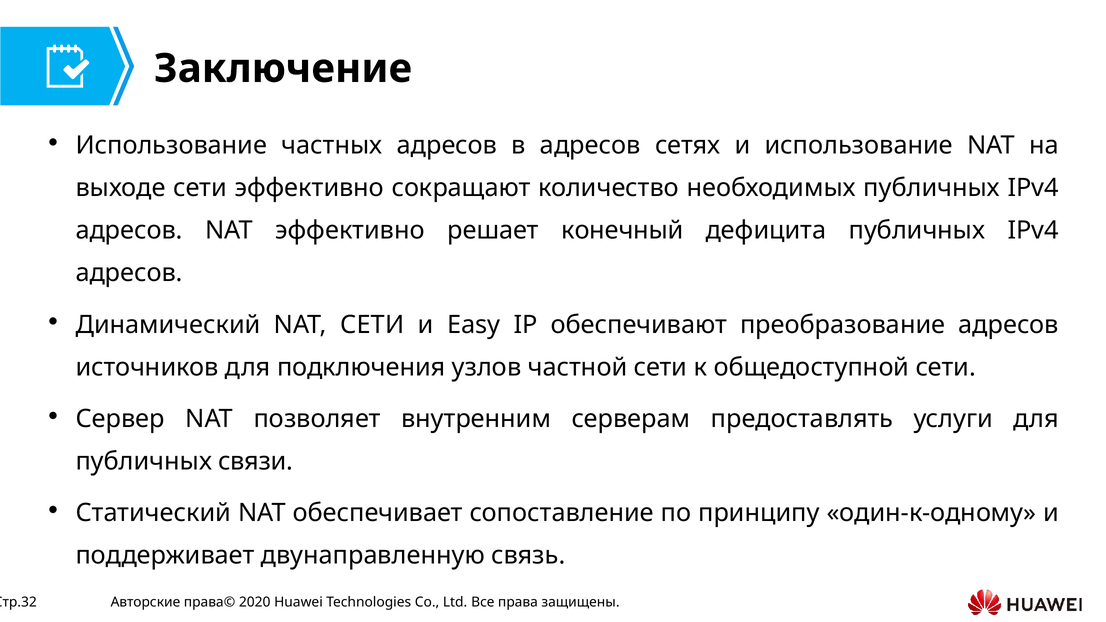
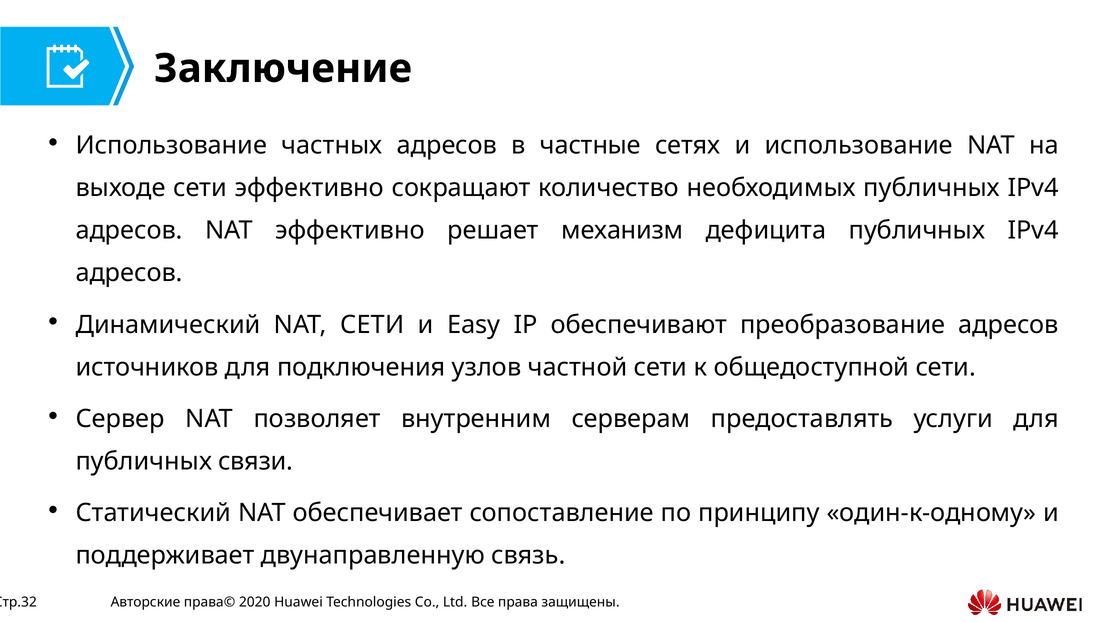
в адресов: адресов -> частные
конечный: конечный -> механизм
